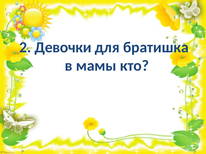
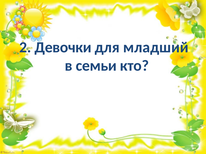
братишка: братишка -> младший
мамы: мамы -> семьи
